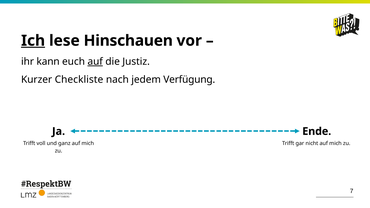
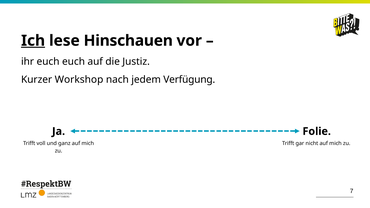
ihr kann: kann -> euch
auf at (95, 62) underline: present -> none
Checkliste: Checkliste -> Workshop
Ende: Ende -> Folie
